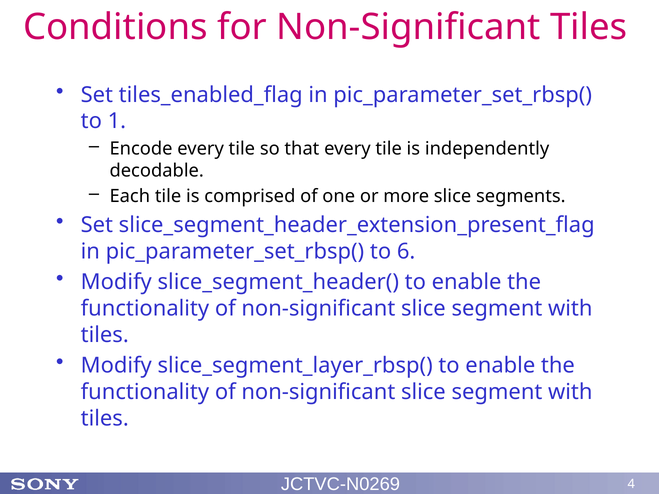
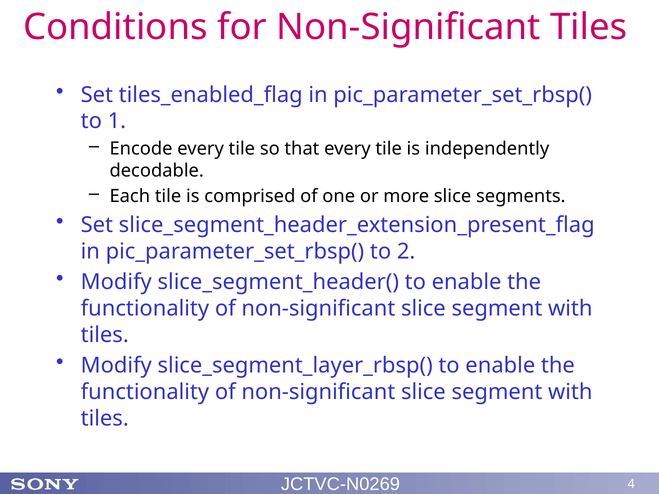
6: 6 -> 2
